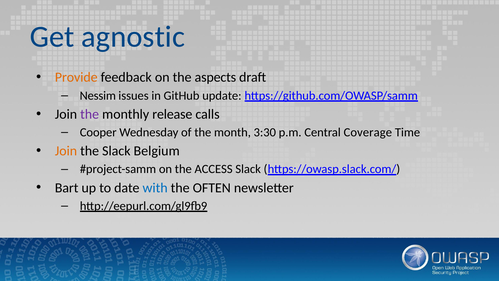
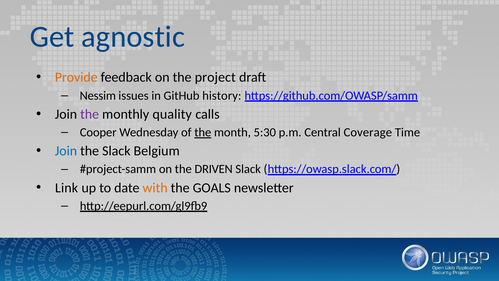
aspects: aspects -> project
update: update -> history
release: release -> quality
the at (203, 132) underline: none -> present
3:30: 3:30 -> 5:30
Join at (66, 151) colour: orange -> blue
ACCESS: ACCESS -> DRIVEN
Bart: Bart -> Link
with colour: blue -> orange
OFTEN: OFTEN -> GOALS
